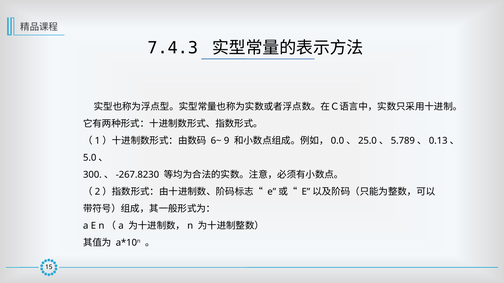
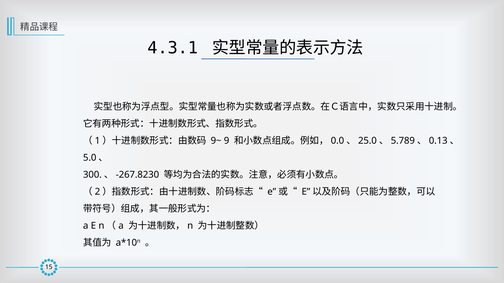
7.4.3: 7.4.3 -> 4.3.1
6~: 6~ -> 9~
